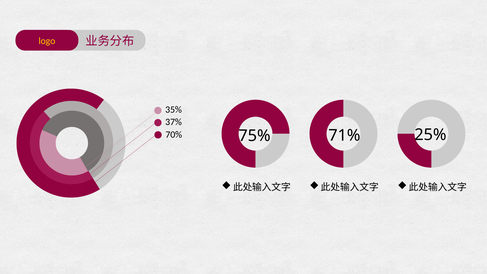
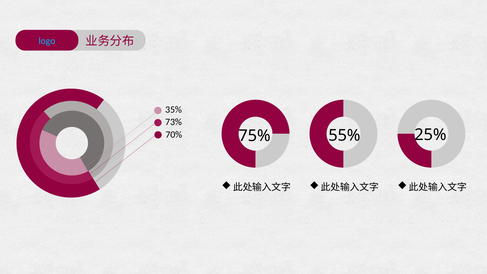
logo colour: yellow -> light blue
37%: 37% -> 73%
71%: 71% -> 55%
